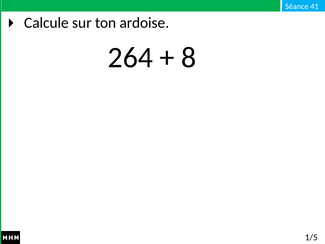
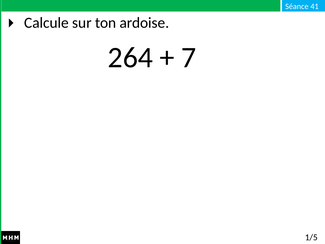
8: 8 -> 7
